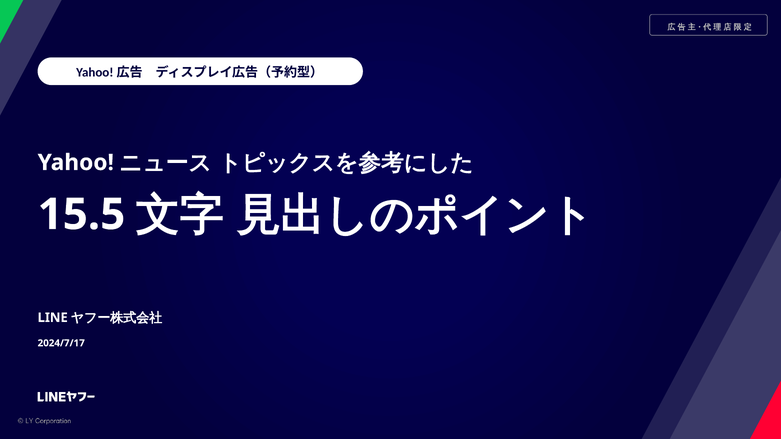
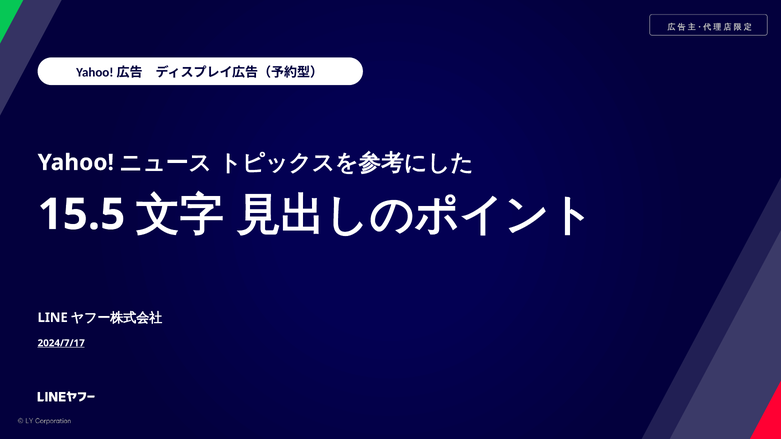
2024/7/17 underline: none -> present
